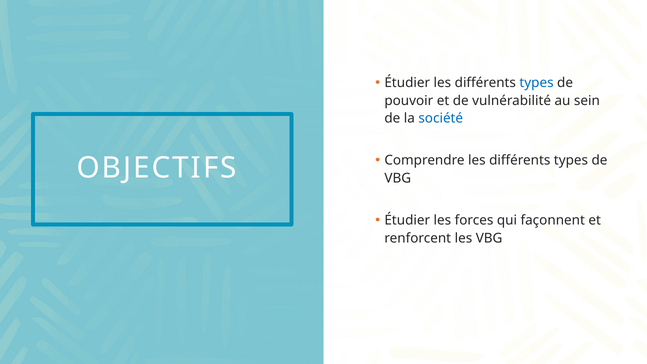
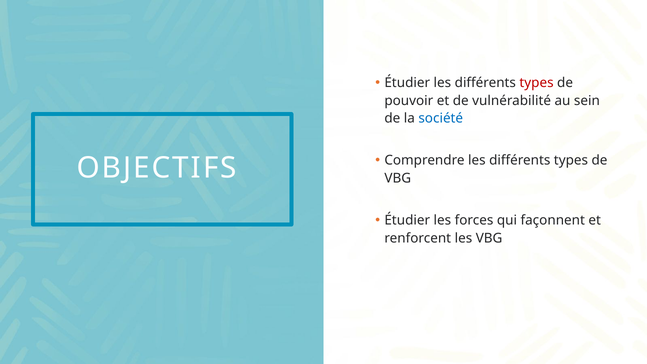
types at (537, 83) colour: blue -> red
